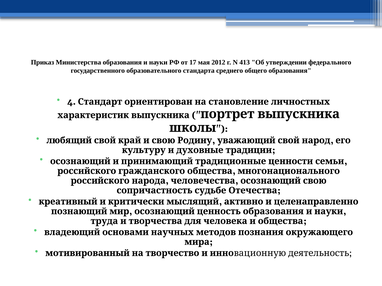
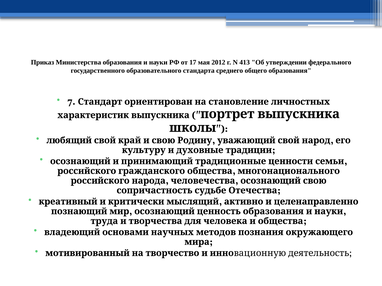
4: 4 -> 7
